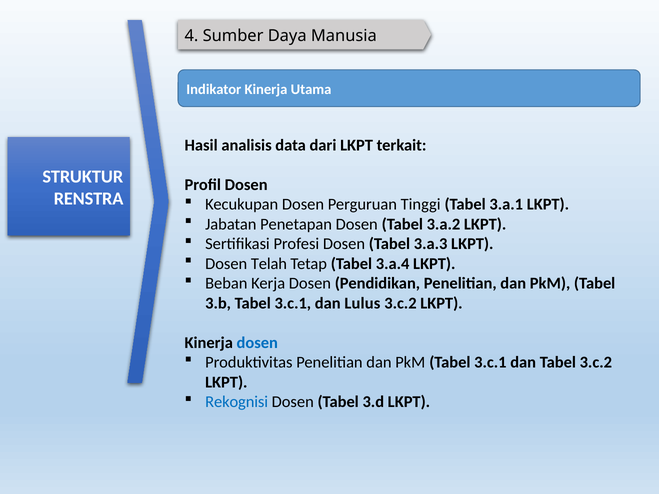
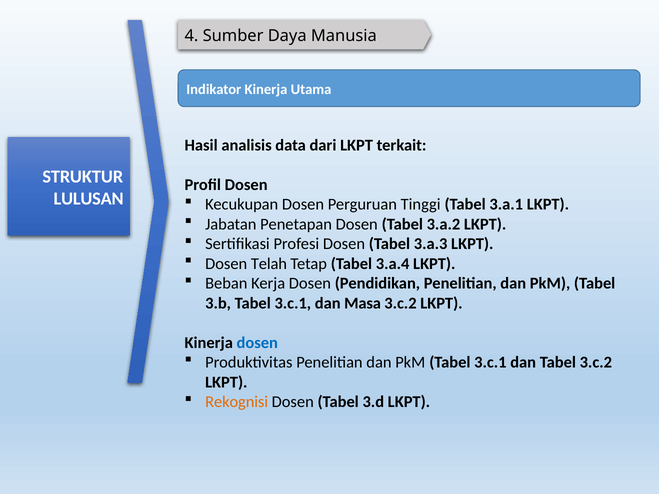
RENSTRA: RENSTRA -> LULUSAN
Lulus: Lulus -> Masa
Rekognisi colour: blue -> orange
